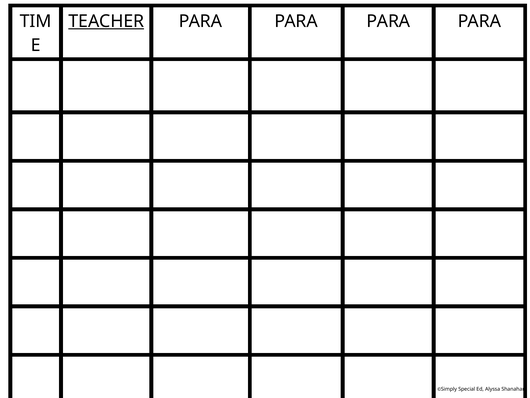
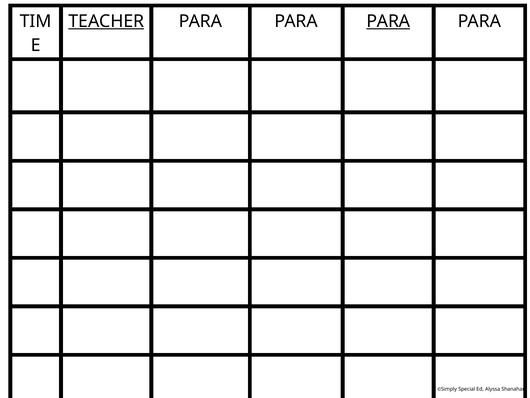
PARA at (388, 21) underline: none -> present
